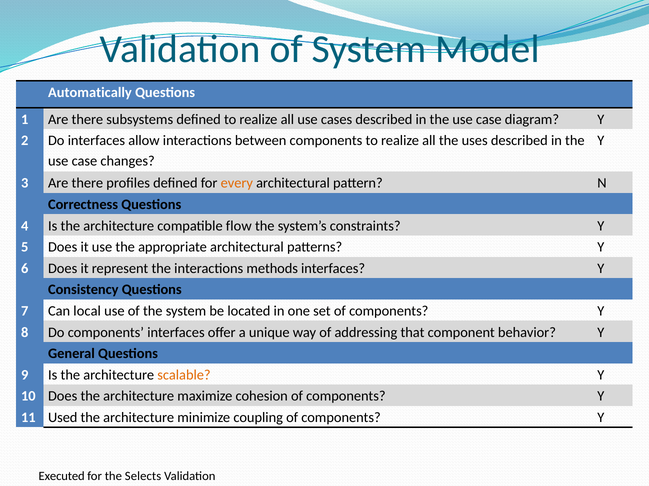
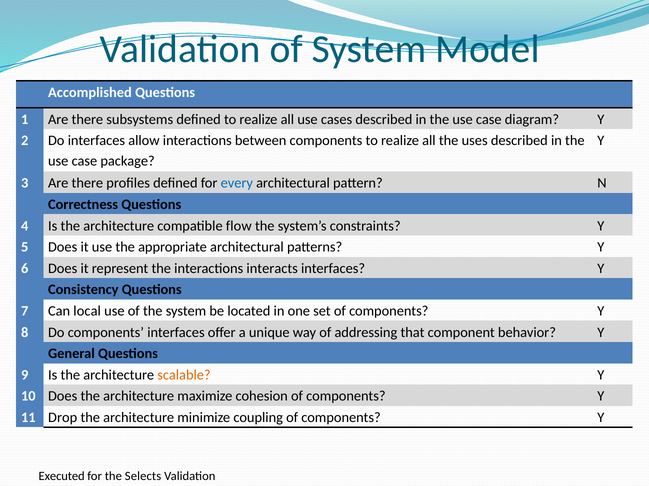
Automatically: Automatically -> Accomplished
changes: changes -> package
every colour: orange -> blue
methods: methods -> interacts
Used: Used -> Drop
